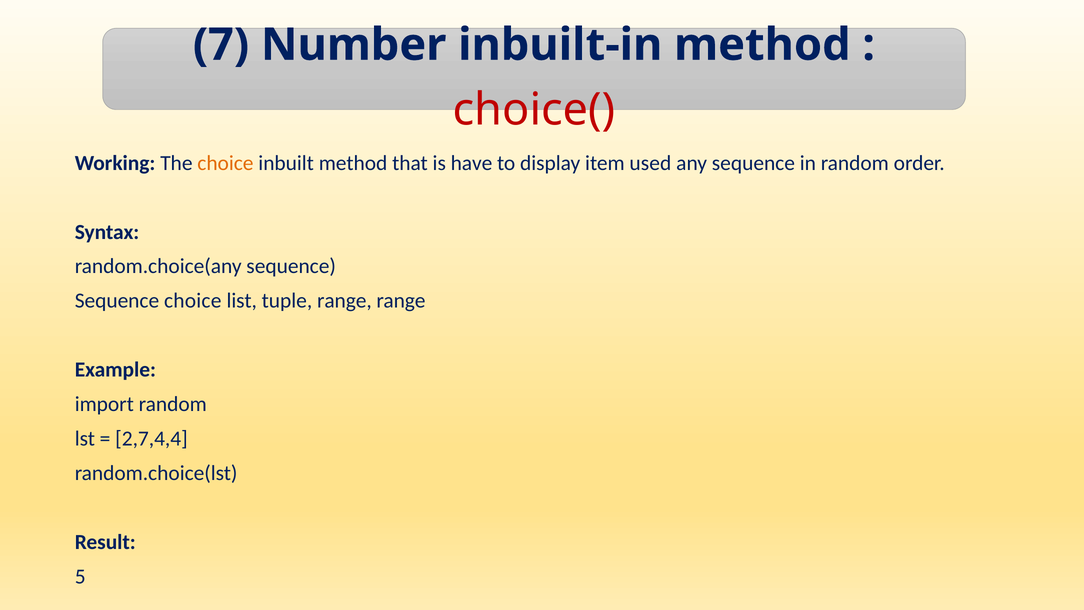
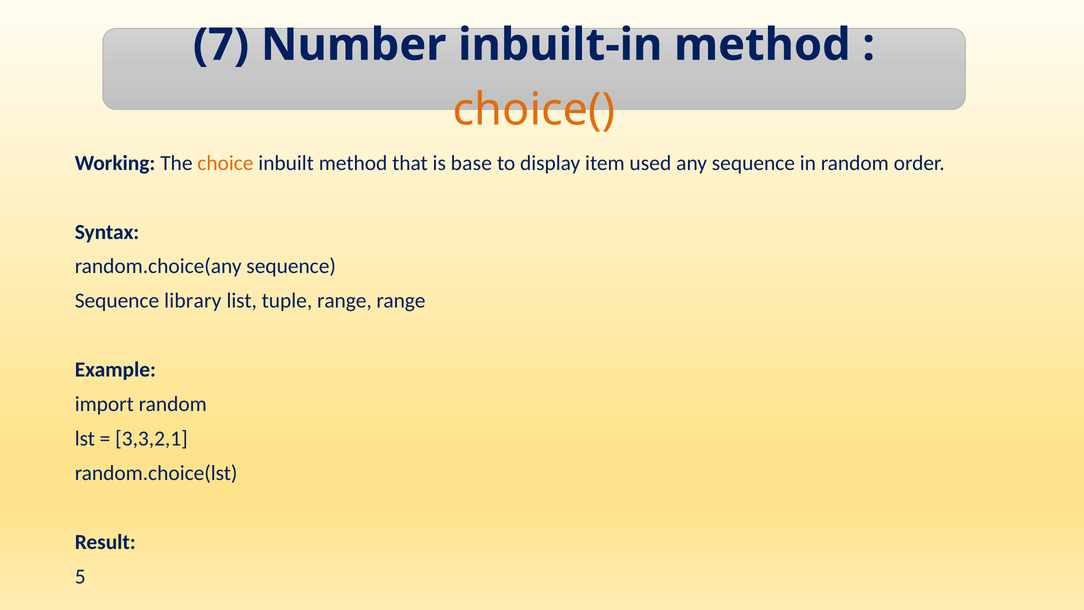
choice( colour: red -> orange
have: have -> base
Sequence choice: choice -> library
2,7,4,4: 2,7,4,4 -> 3,3,2,1
